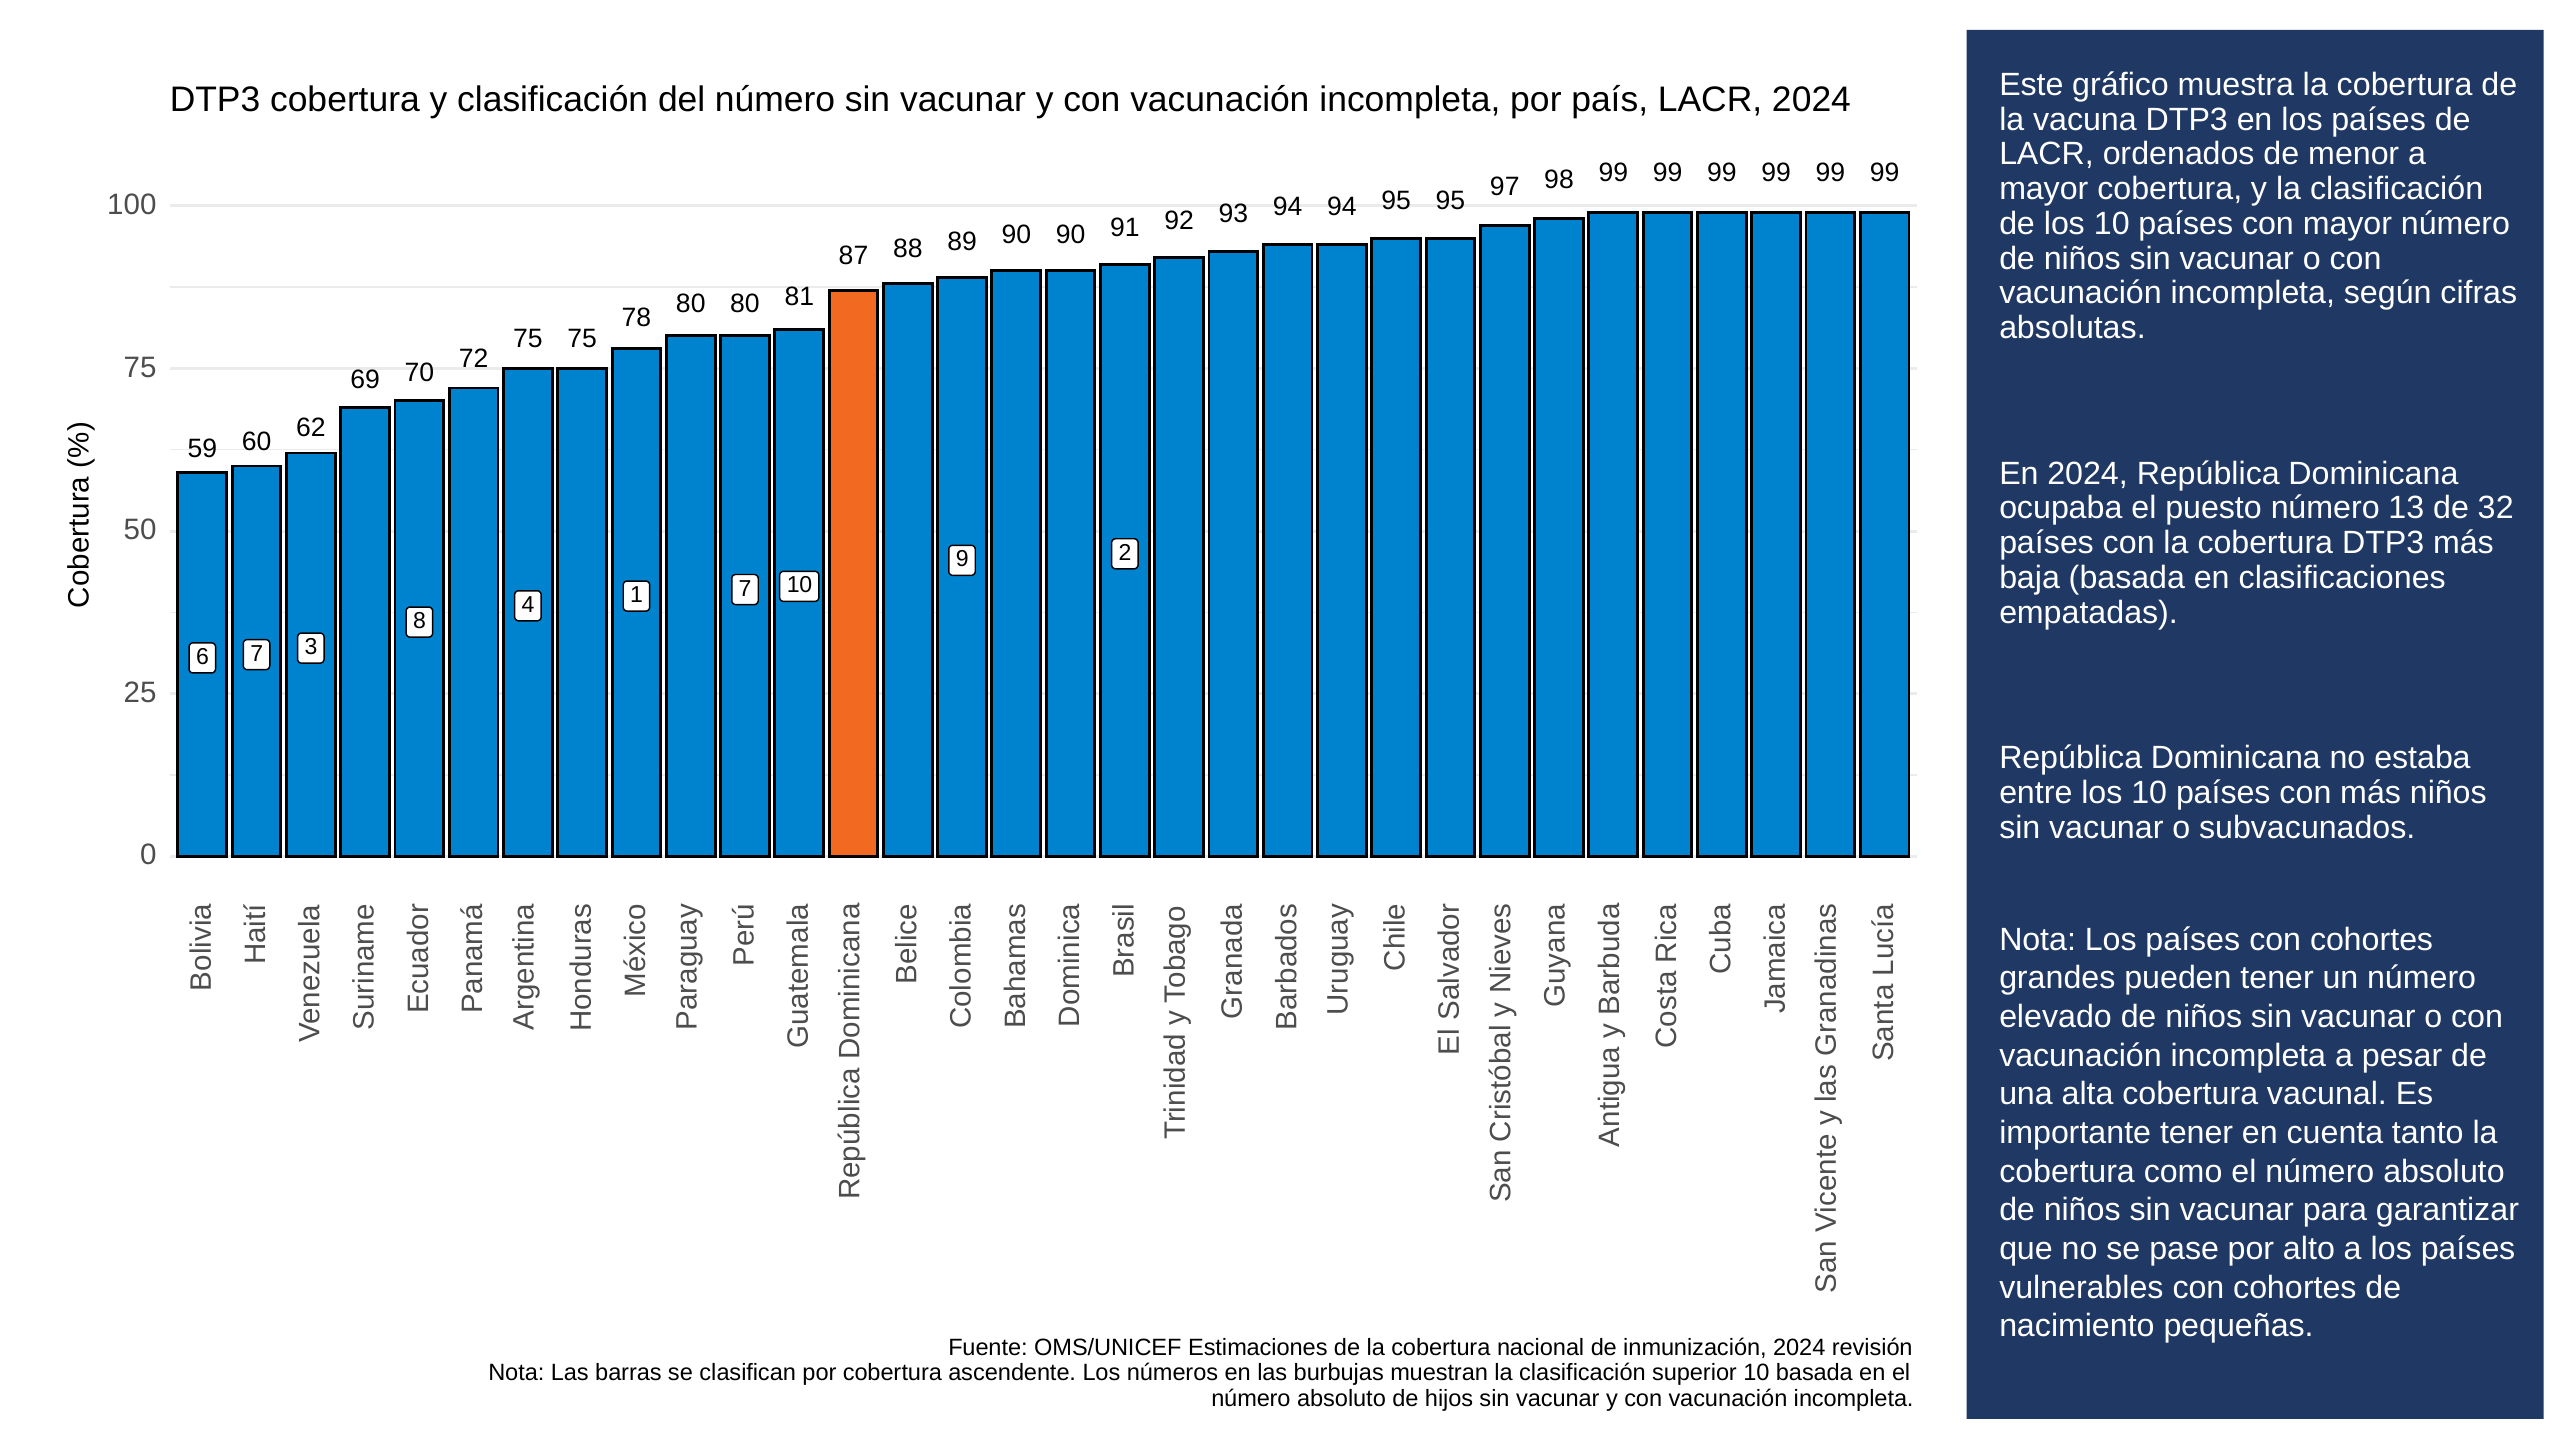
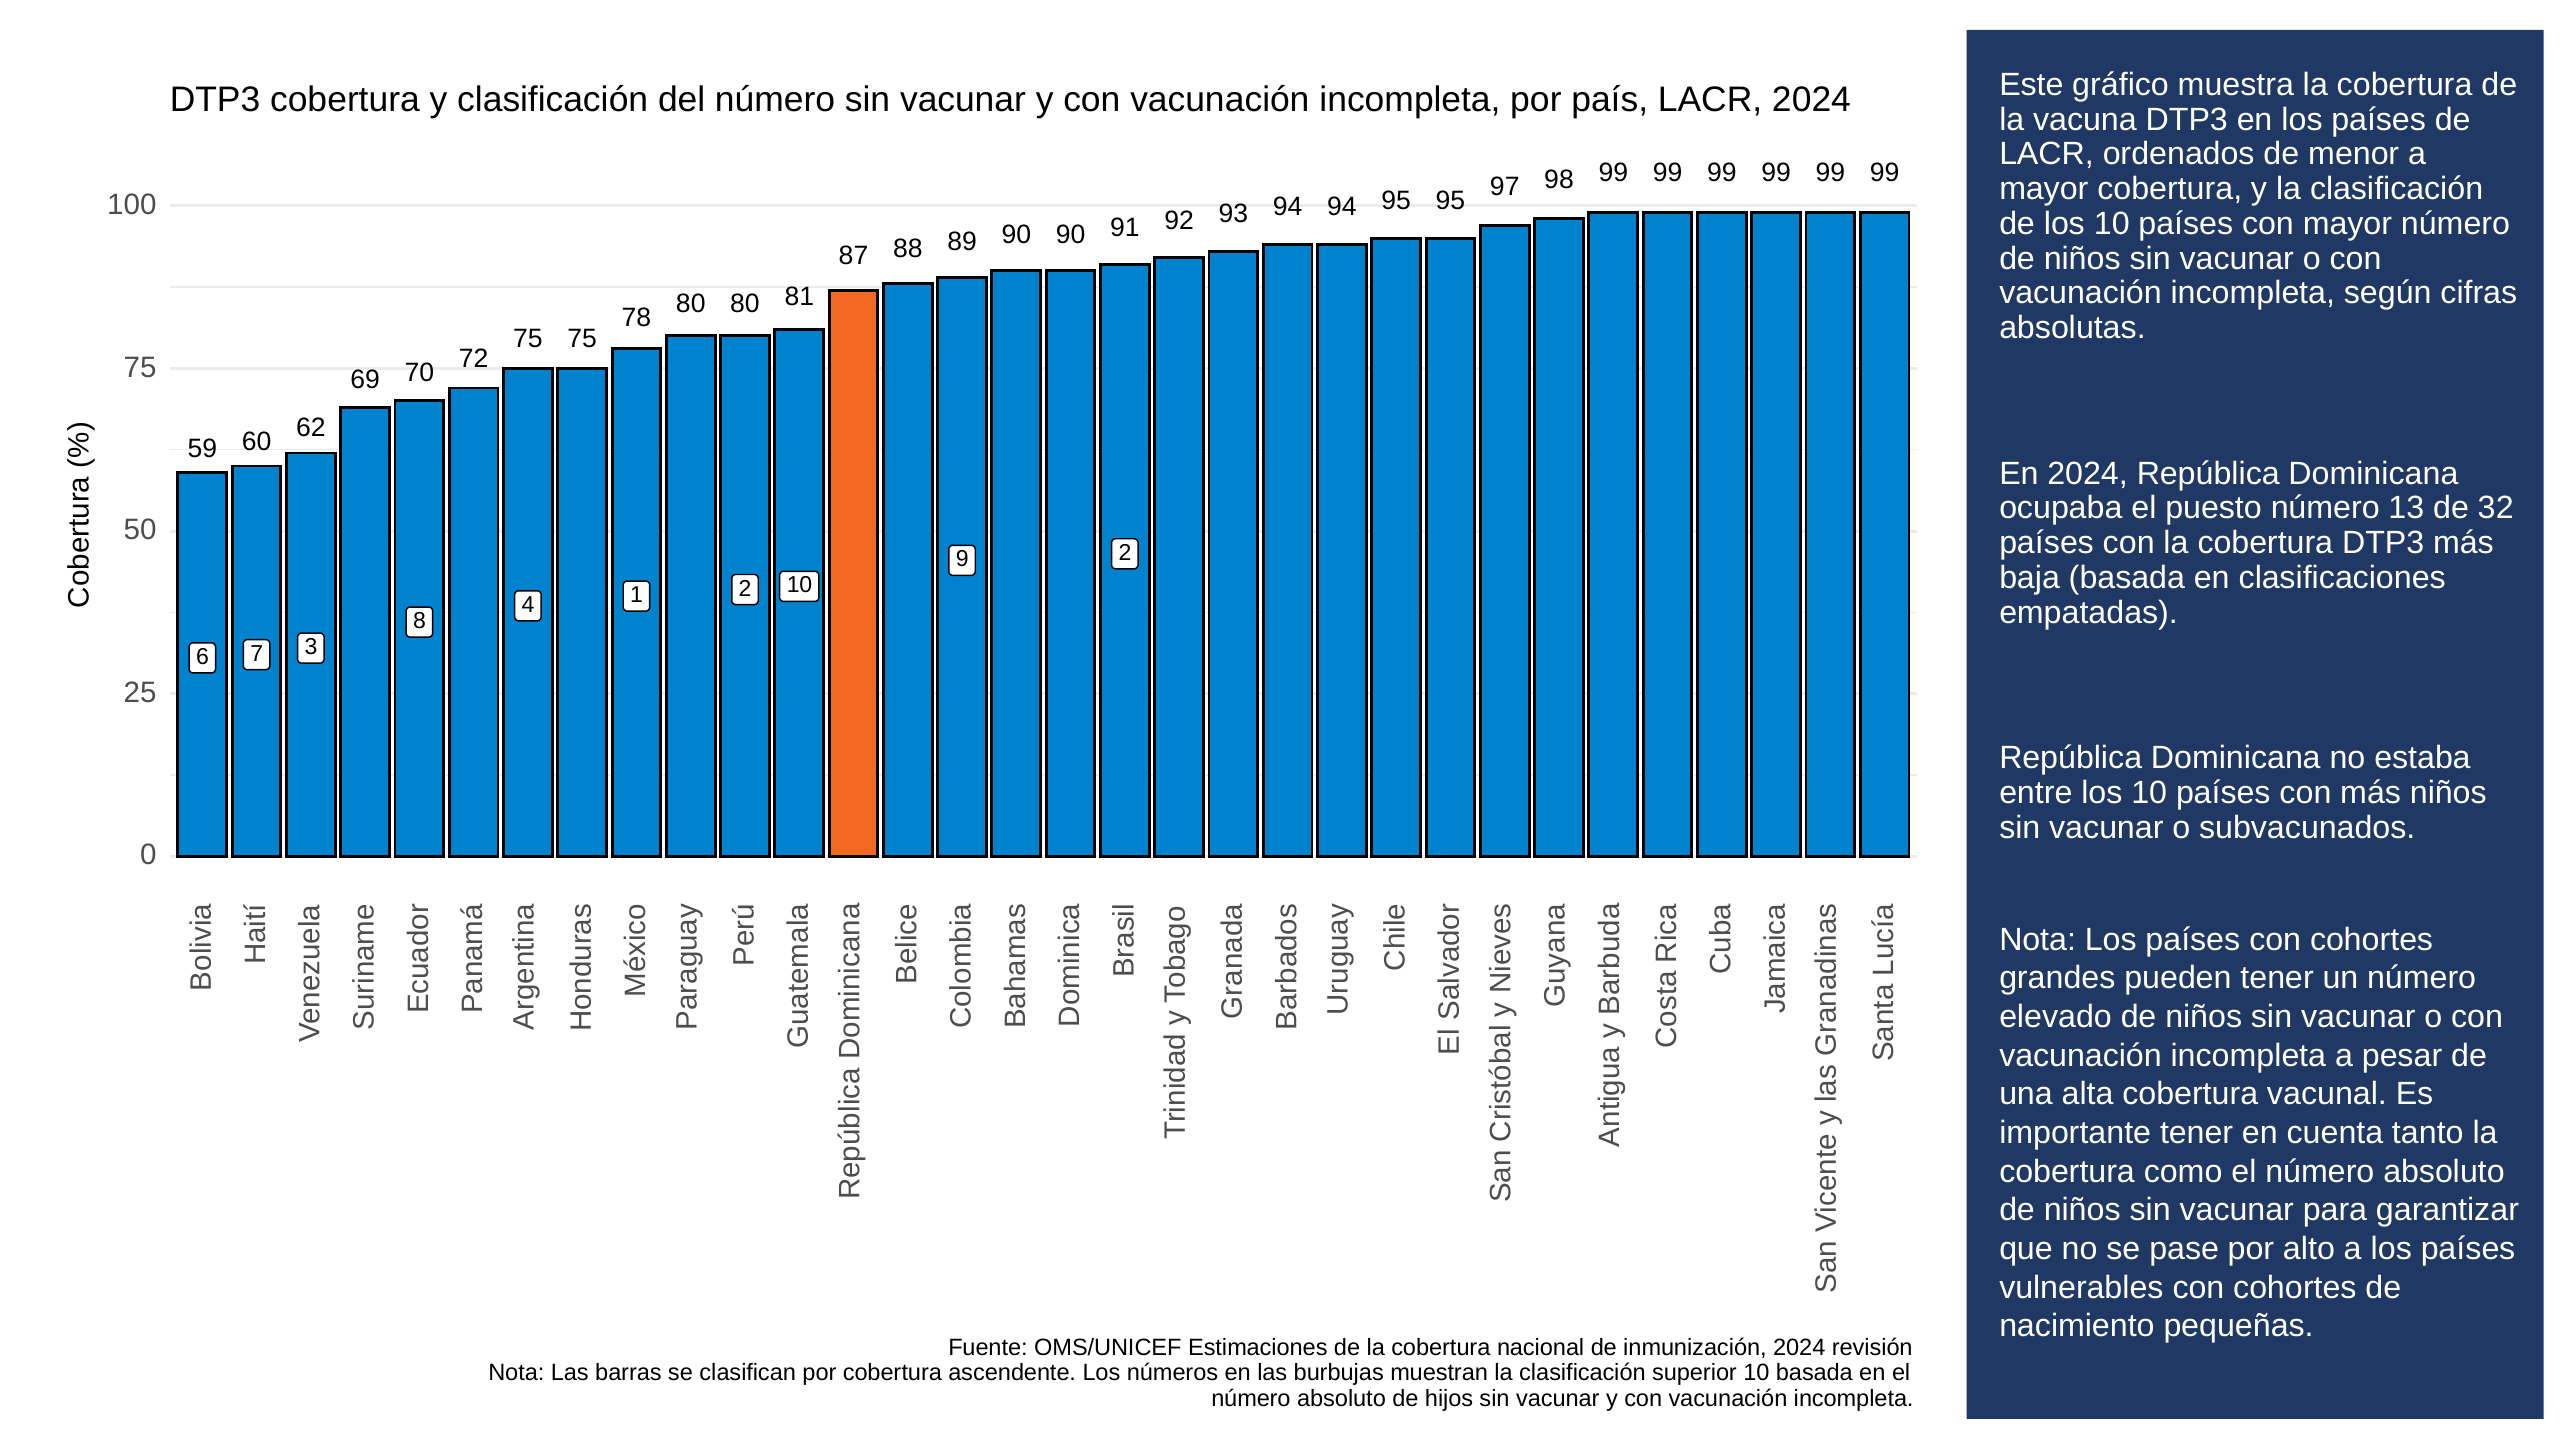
1 7: 7 -> 2
